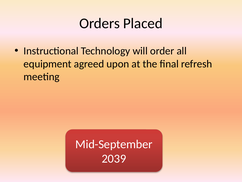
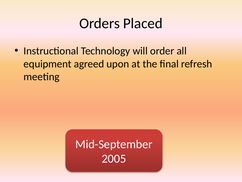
2039: 2039 -> 2005
